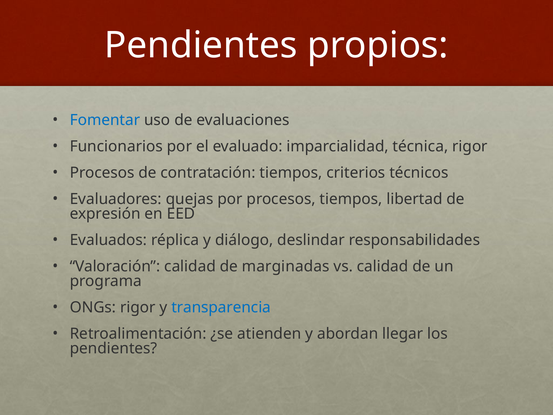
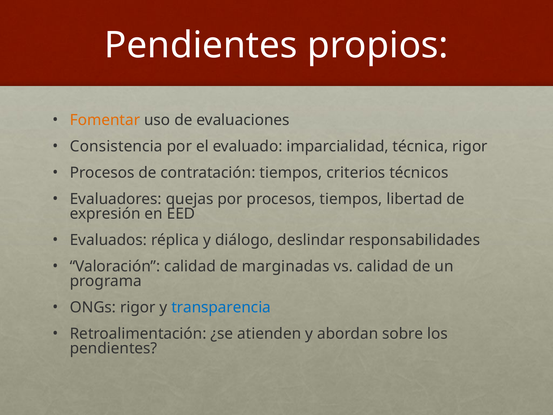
Fomentar colour: blue -> orange
Funcionarios: Funcionarios -> Consistencia
llegar: llegar -> sobre
